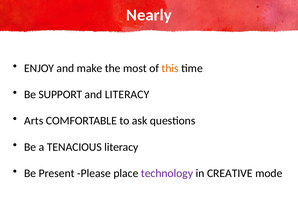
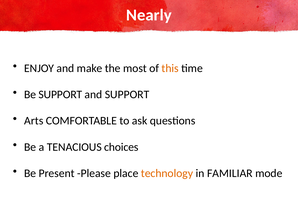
and LITERACY: LITERACY -> SUPPORT
TENACIOUS literacy: literacy -> choices
technology colour: purple -> orange
CREATIVE: CREATIVE -> FAMILIAR
